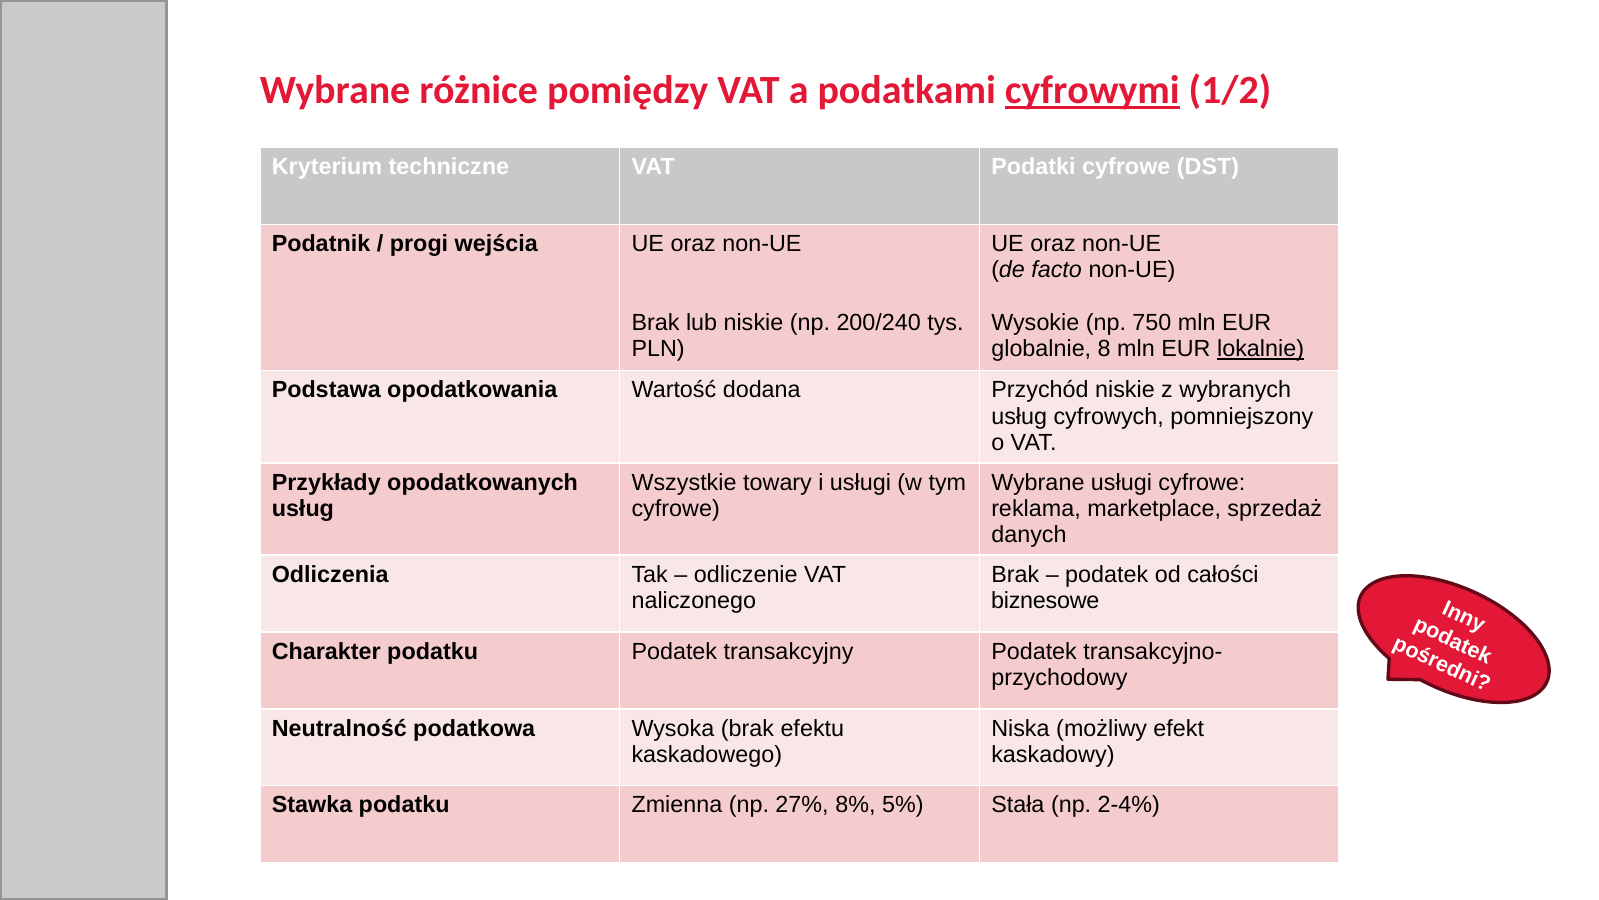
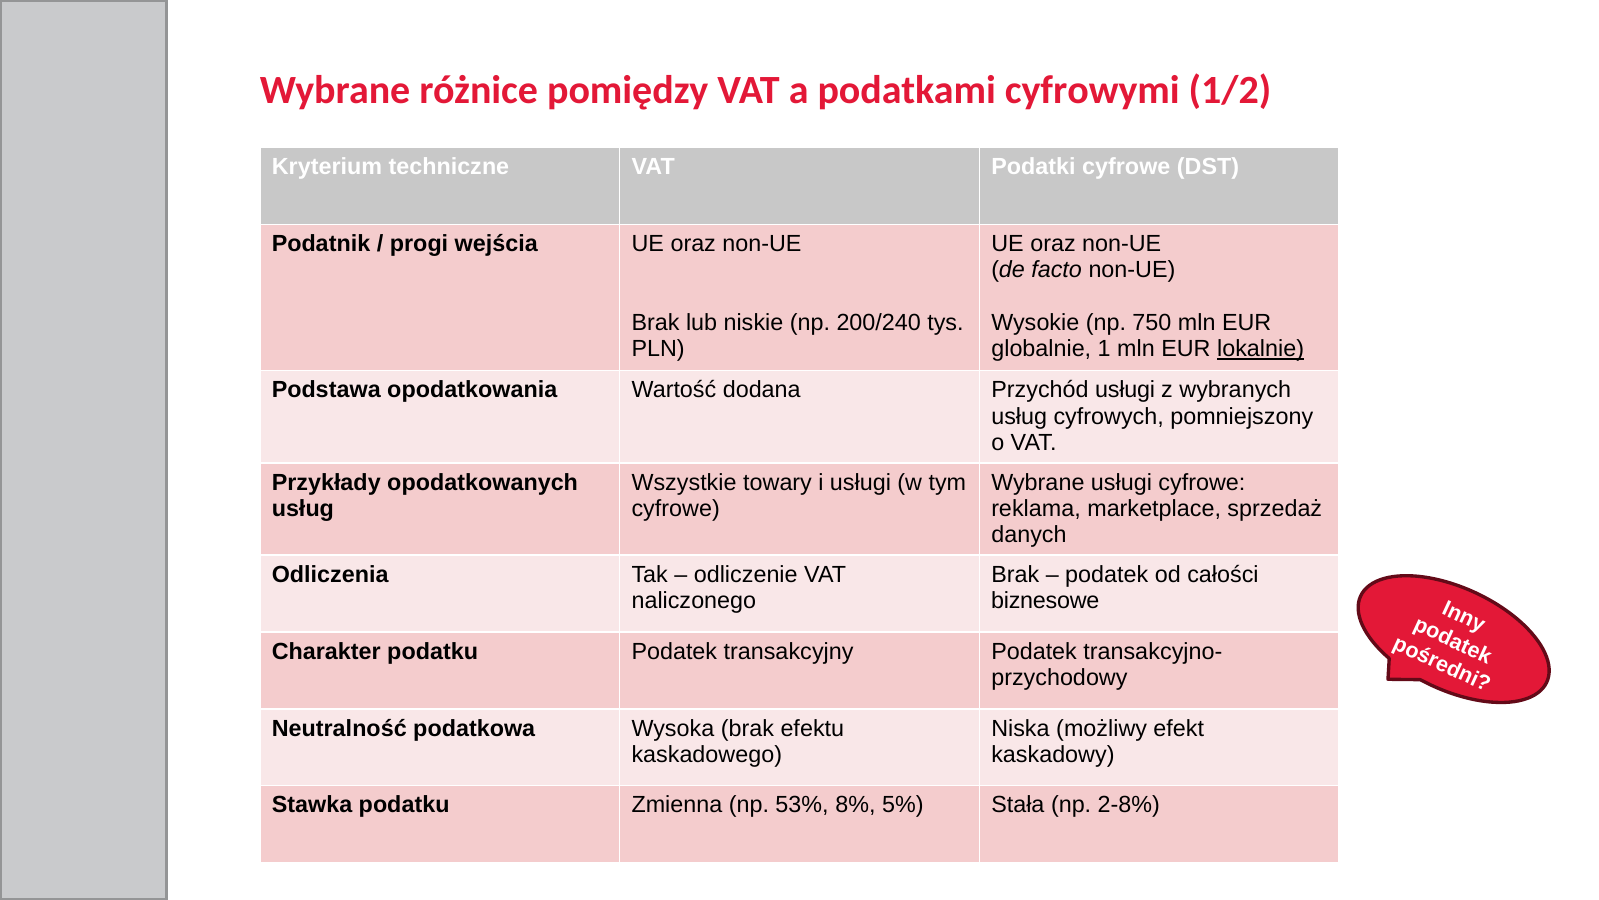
cyfrowymi underline: present -> none
8: 8 -> 1
Przychód niskie: niskie -> usługi
27%: 27% -> 53%
2-4%: 2-4% -> 2-8%
